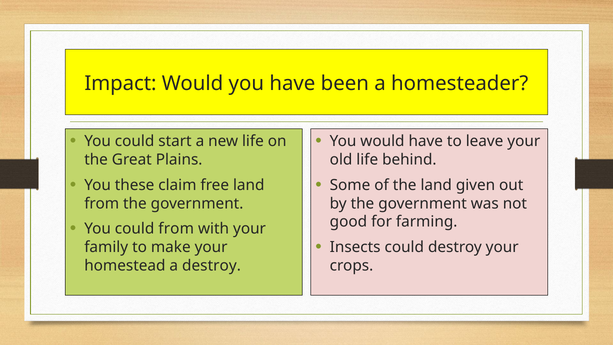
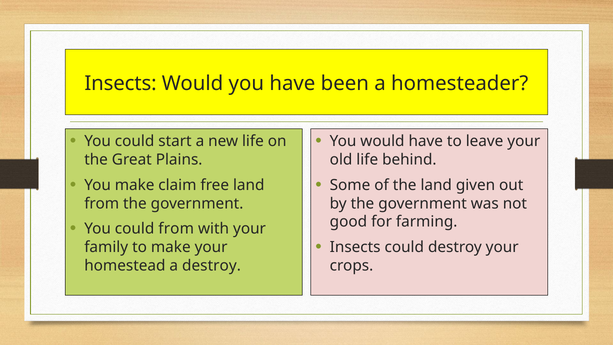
Impact at (120, 84): Impact -> Insects
You these: these -> make
